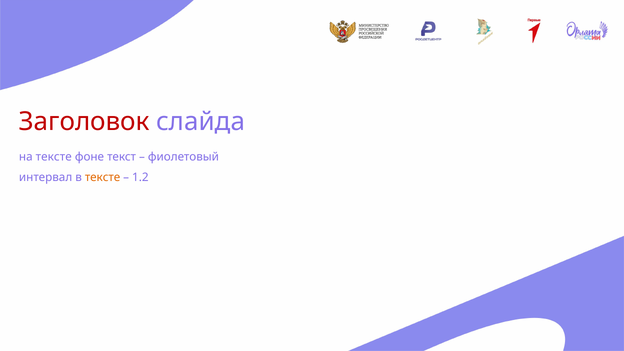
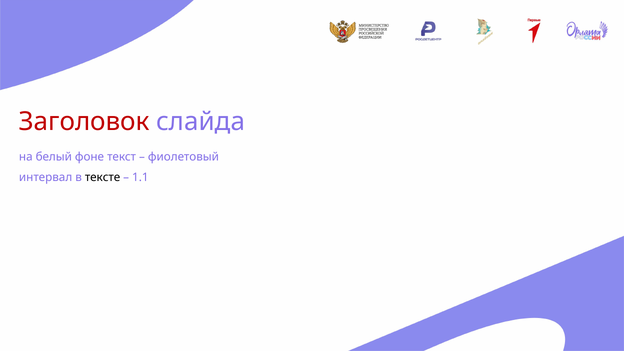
на тексте: тексте -> белый
тексте at (103, 177) colour: orange -> black
1.2: 1.2 -> 1.1
